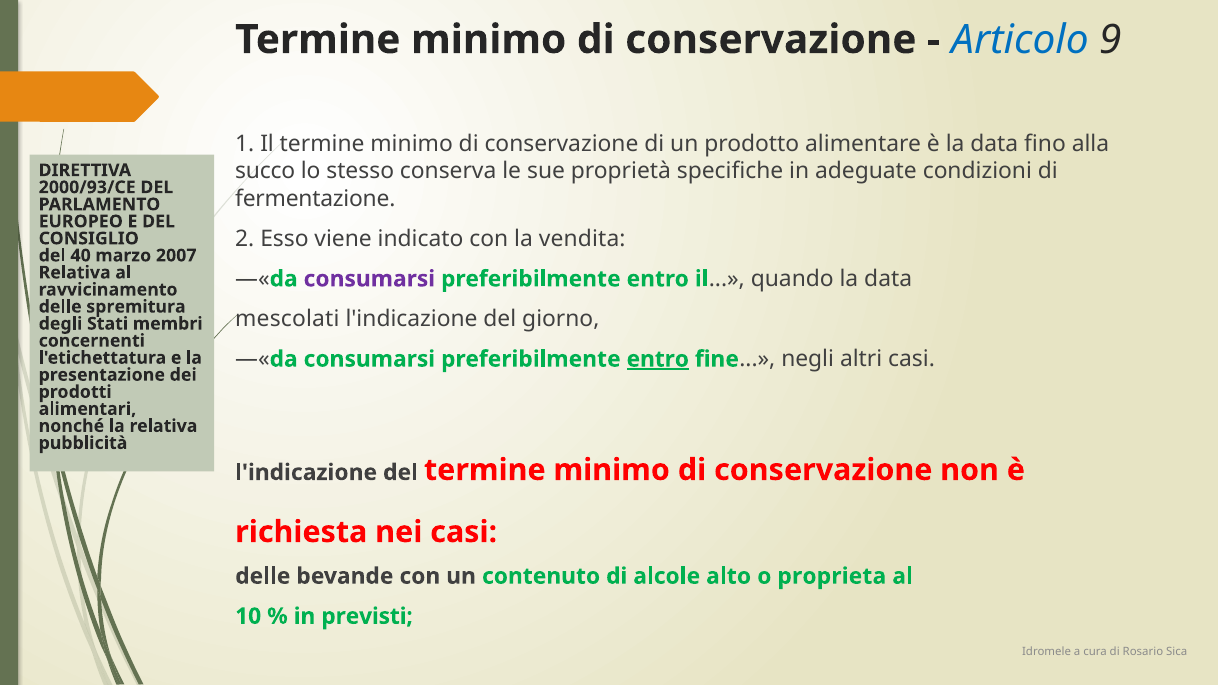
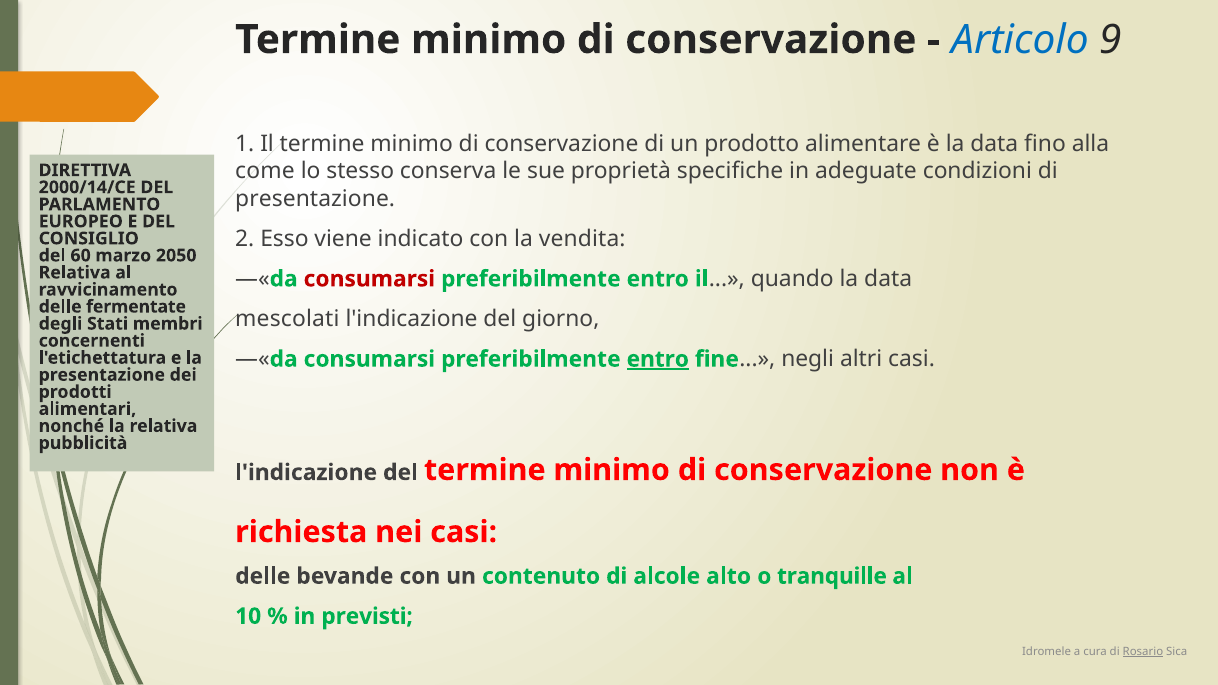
succo: succo -> come
2000/93/CE: 2000/93/CE -> 2000/14/CE
fermentazione at (315, 199): fermentazione -> presentazione
40: 40 -> 60
2007: 2007 -> 2050
consumarsi at (369, 279) colour: purple -> red
spremitura: spremitura -> fermentate
proprieta: proprieta -> tranquille
Rosario underline: none -> present
